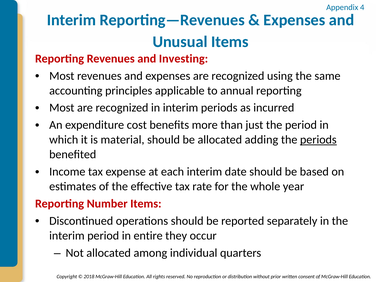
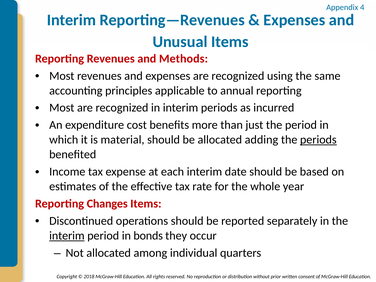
Investing: Investing -> Methods
Number: Number -> Changes
interim at (67, 236) underline: none -> present
entire: entire -> bonds
